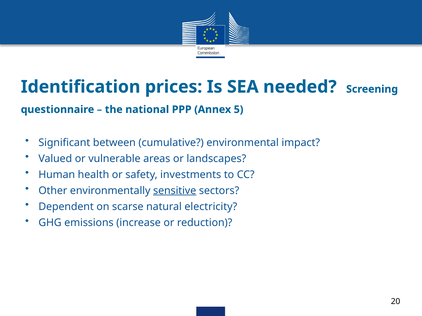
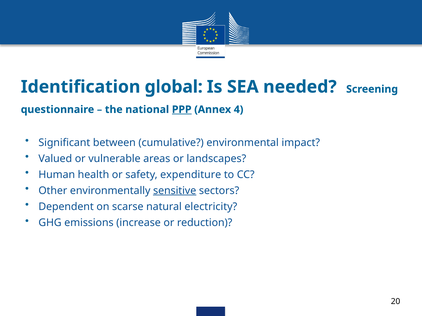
prices: prices -> global
PPP underline: none -> present
5: 5 -> 4
investments: investments -> expenditure
